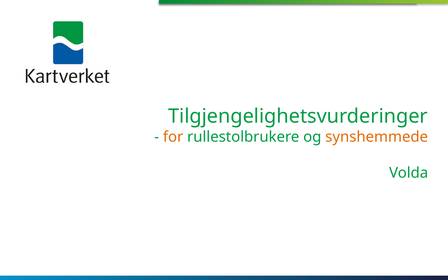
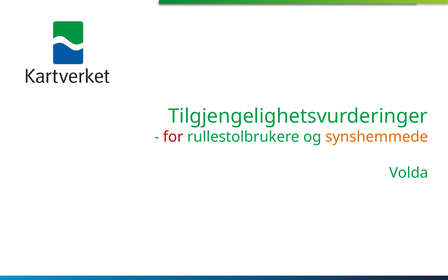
for colour: orange -> red
